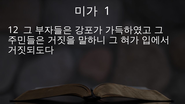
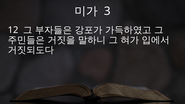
1: 1 -> 3
